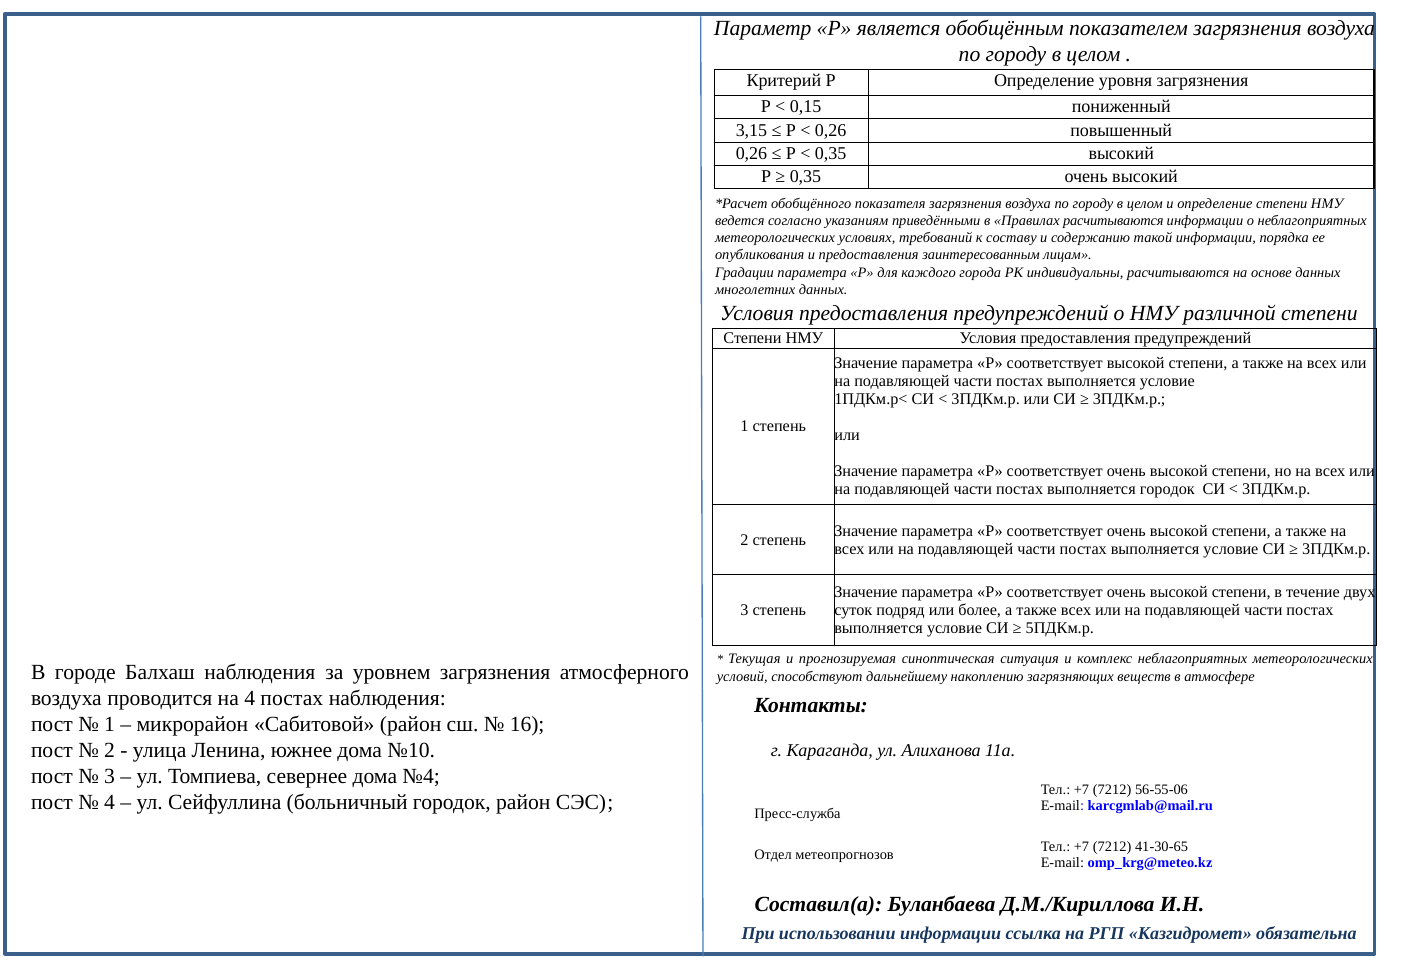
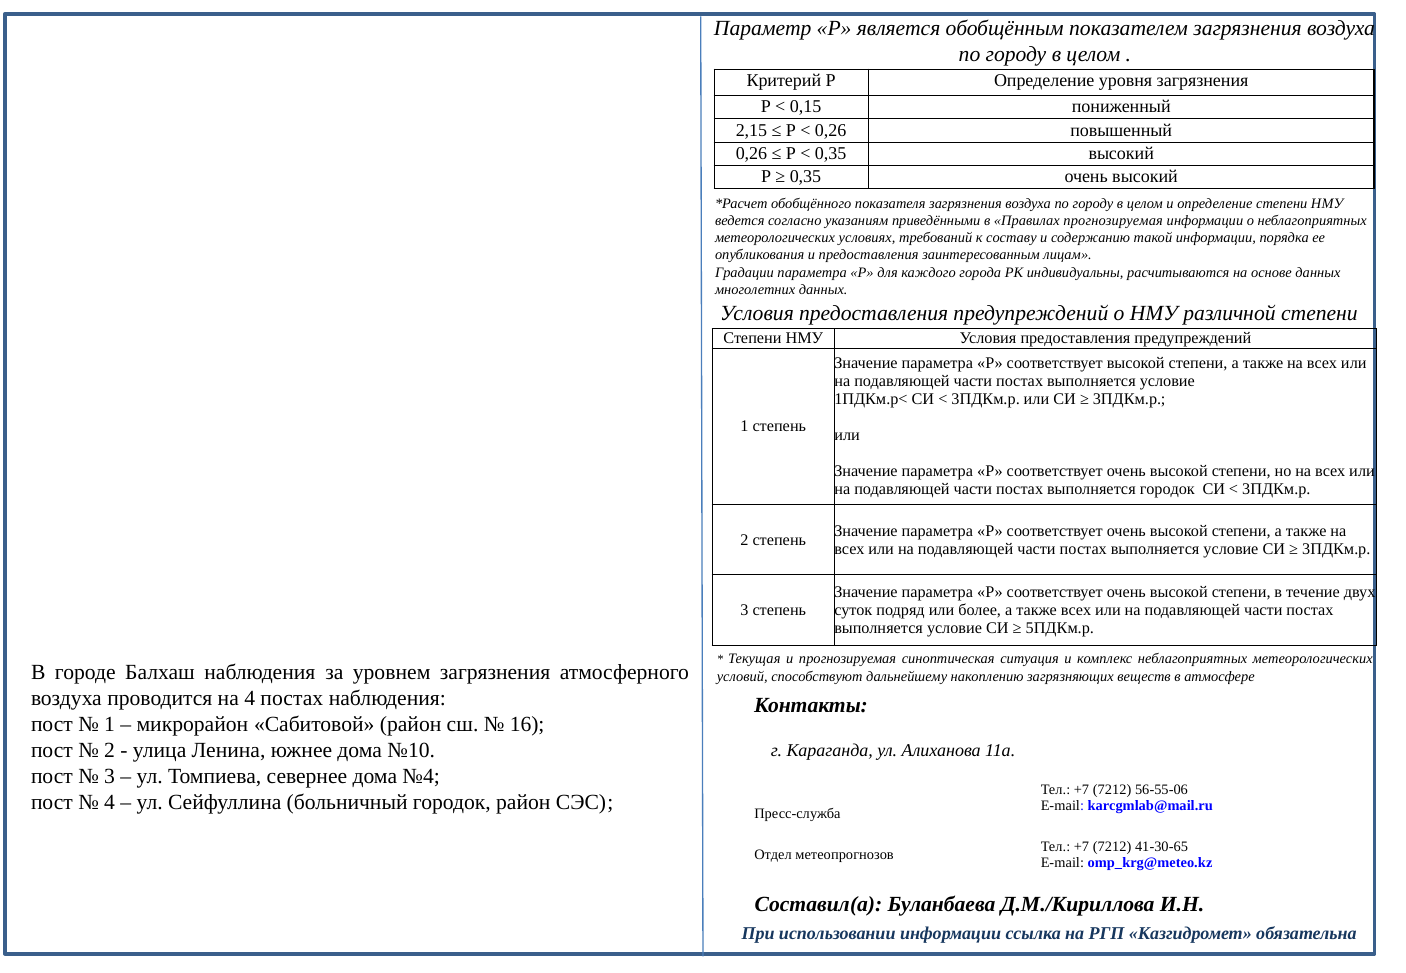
3,15: 3,15 -> 2,15
Правилах расчитываются: расчитываются -> прогнозируемая
